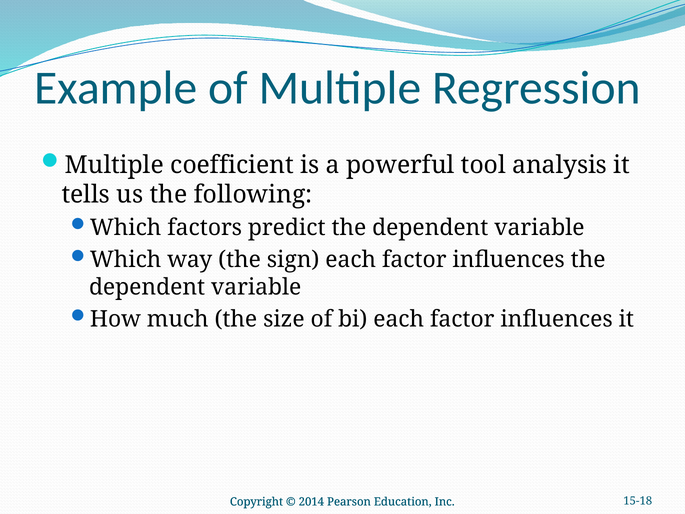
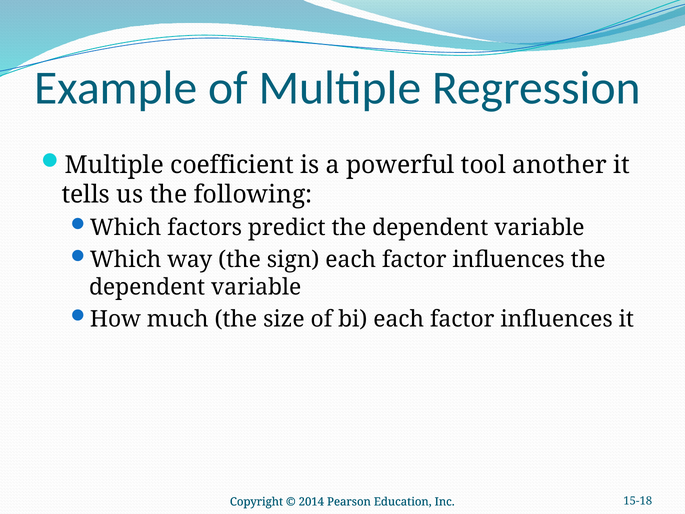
analysis: analysis -> another
